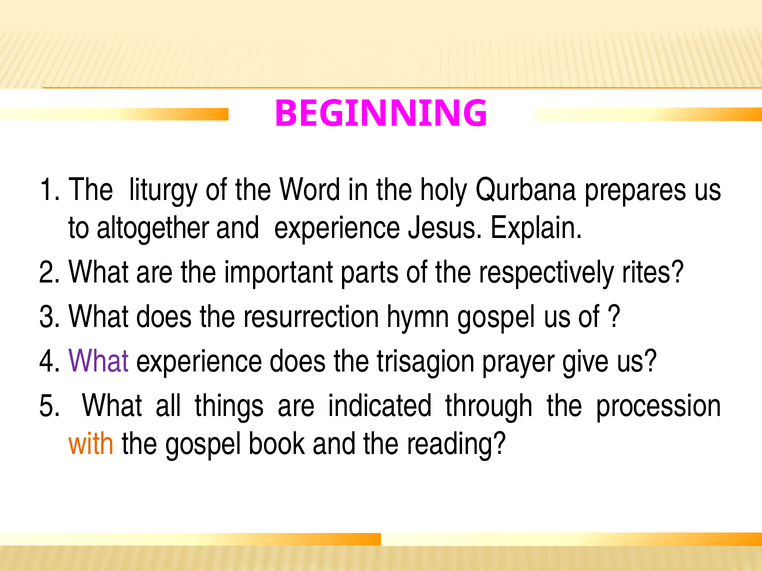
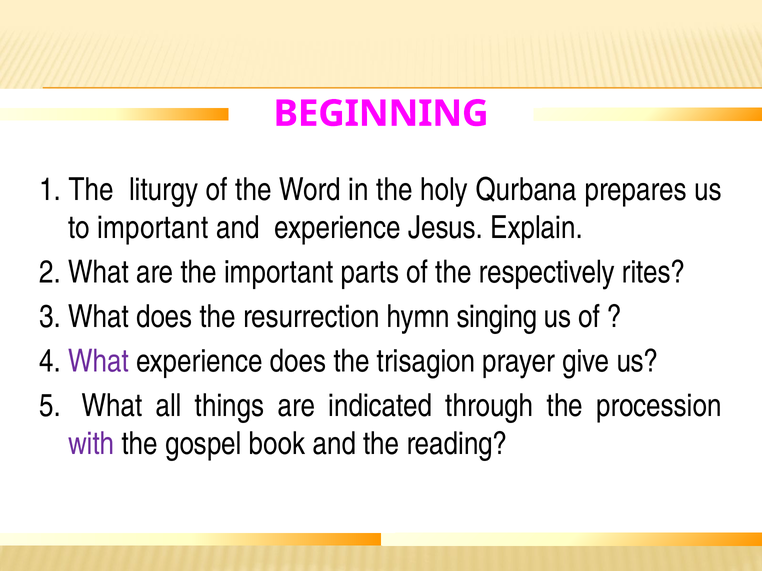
to altogether: altogether -> important
hymn gospel: gospel -> singing
with colour: orange -> purple
